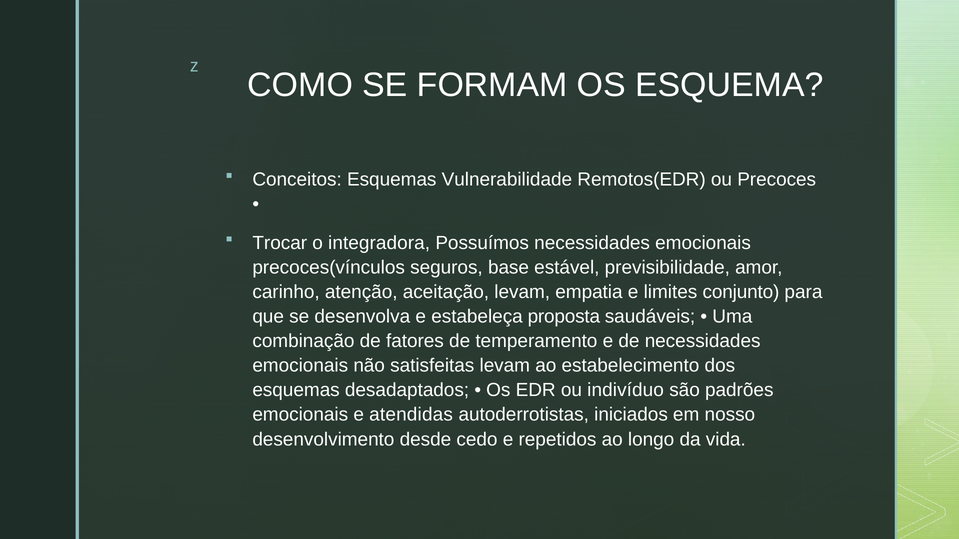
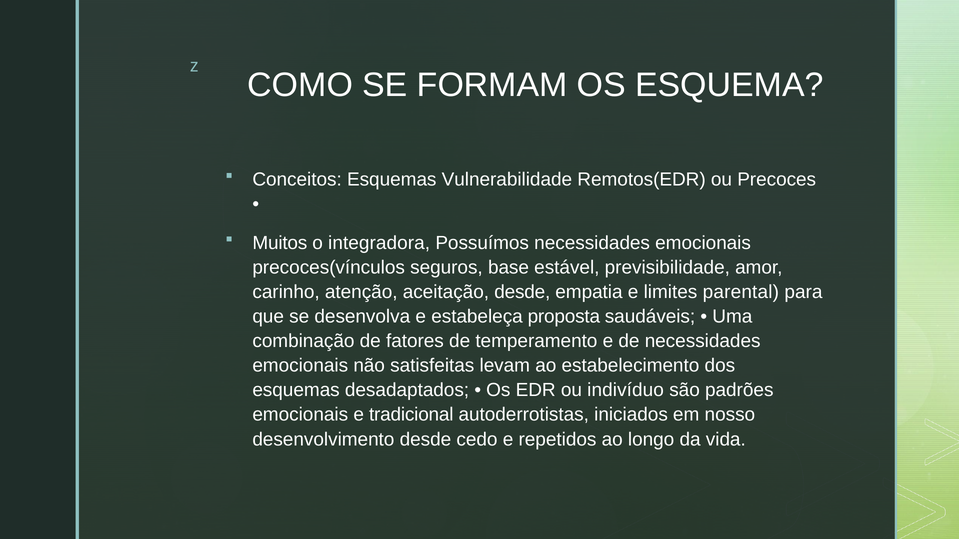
Trocar: Trocar -> Muitos
aceitação levam: levam -> desde
conjunto: conjunto -> parental
atendidas: atendidas -> tradicional
